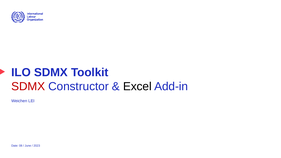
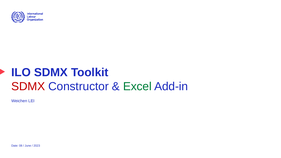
Excel colour: black -> green
